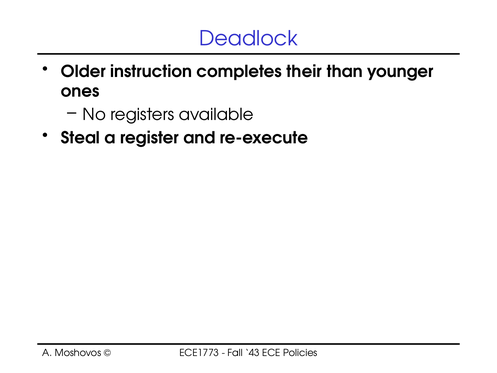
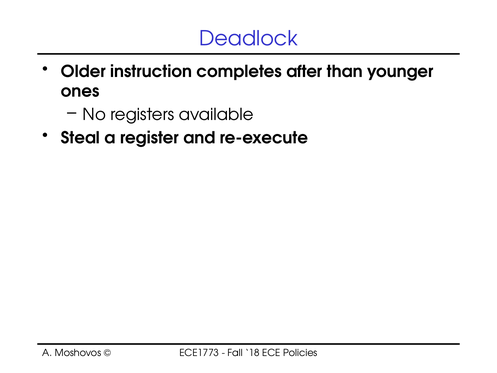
their: their -> after
43: 43 -> 18
